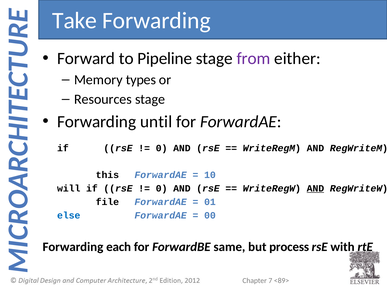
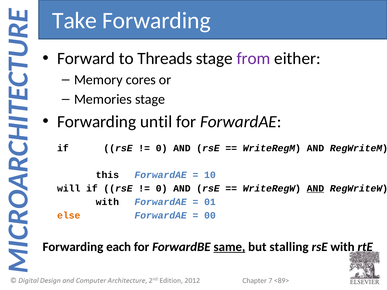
Pipeline: Pipeline -> Threads
types: types -> cores
Resources: Resources -> Memories
file at (107, 202): file -> with
else colour: blue -> orange
same underline: none -> present
process: process -> stalling
